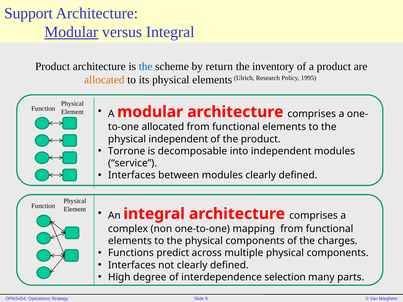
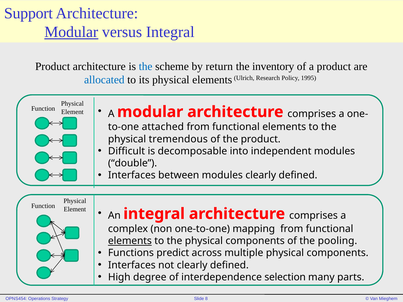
allocated at (104, 80) colour: orange -> blue
allocated at (163, 127): allocated -> attached
physical independent: independent -> tremendous
Torrone: Torrone -> Difficult
service: service -> double
elements at (130, 241) underline: none -> present
charges: charges -> pooling
